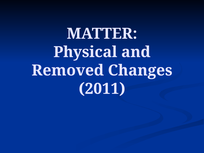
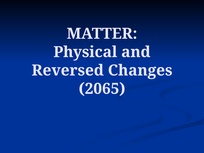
Removed: Removed -> Reversed
2011: 2011 -> 2065
